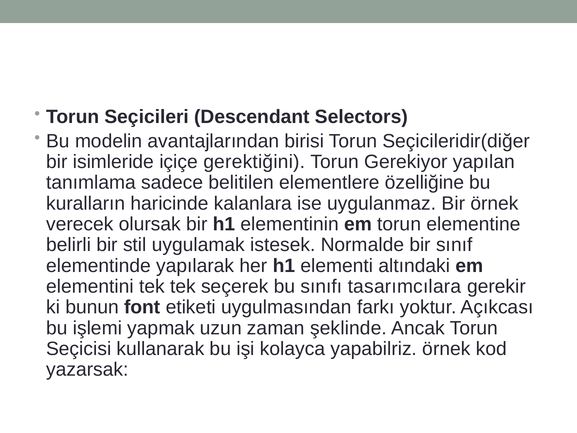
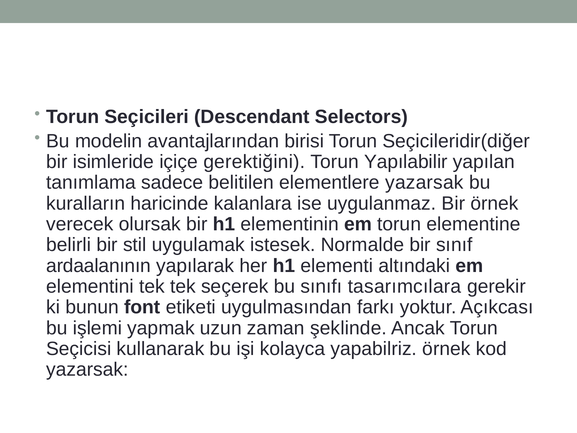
Gerekiyor: Gerekiyor -> Yapılabilir
elementlere özelliğine: özelliğine -> yazarsak
elementinde: elementinde -> ardaalanının
